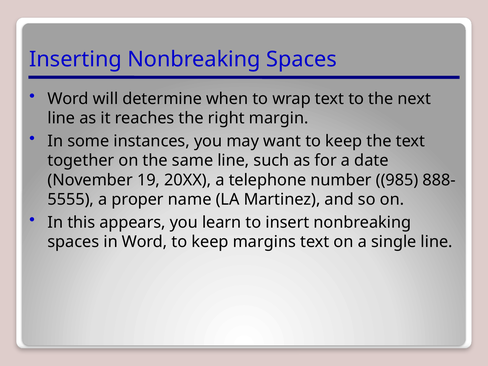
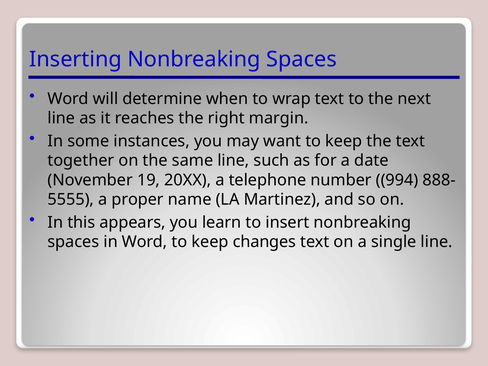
985: 985 -> 994
margins: margins -> changes
